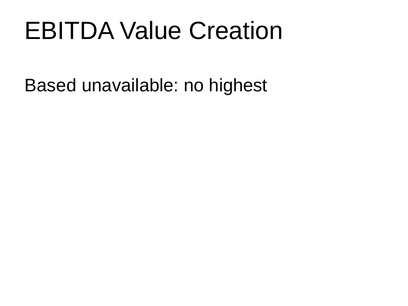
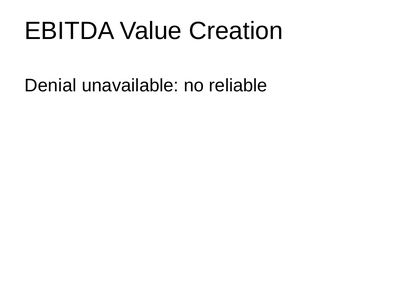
Based: Based -> Denial
highest: highest -> reliable
